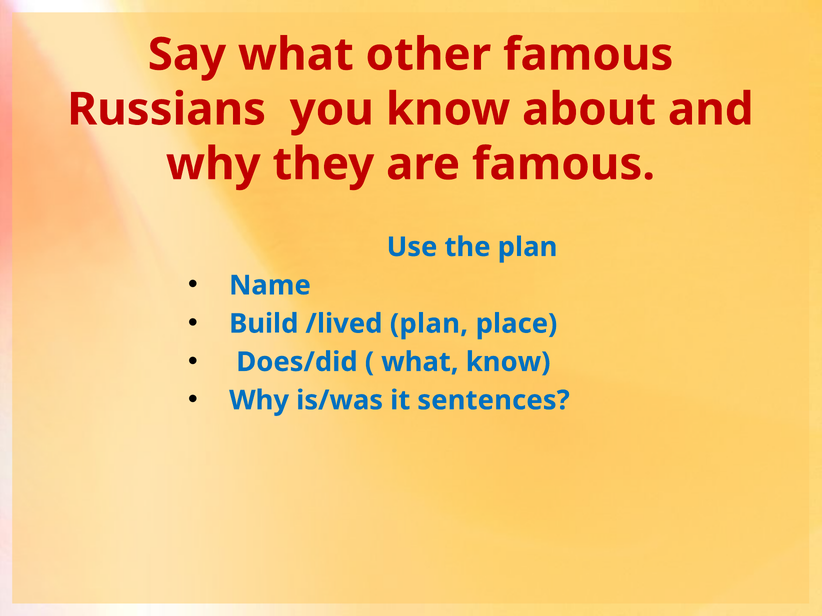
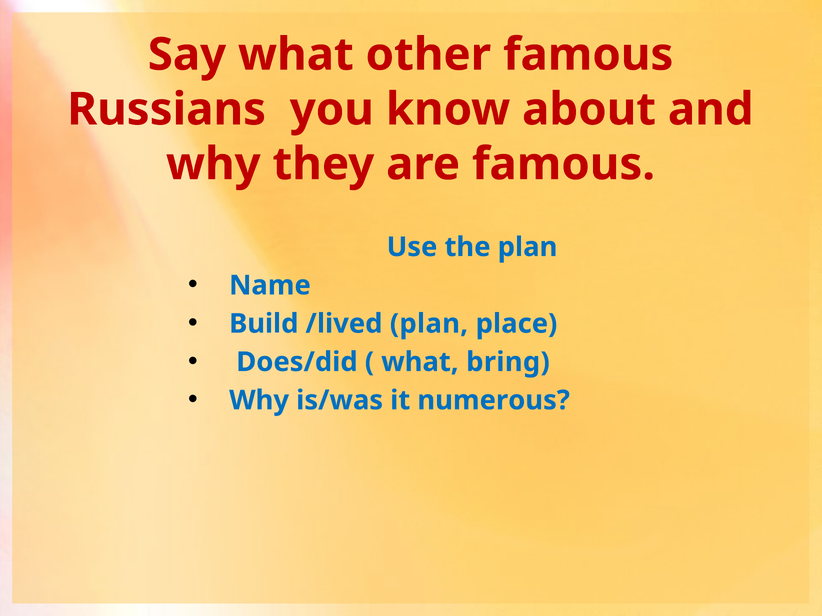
what know: know -> bring
sentences: sentences -> numerous
